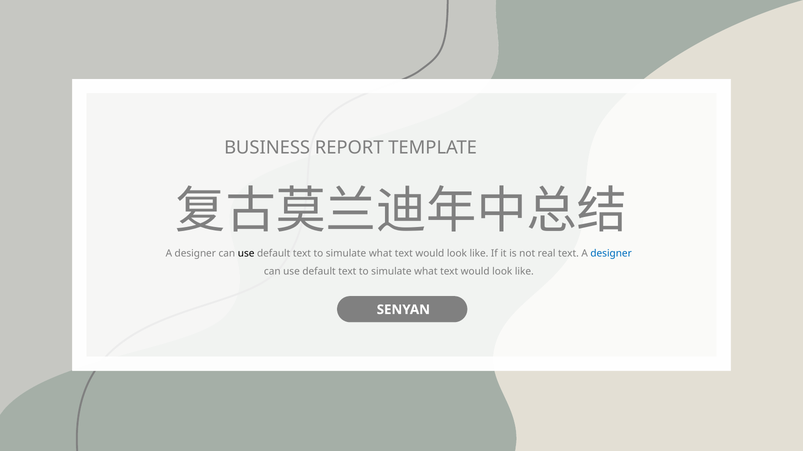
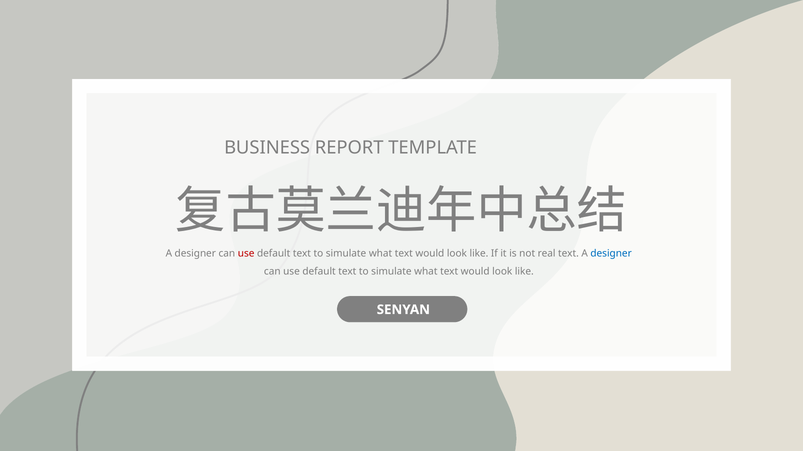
use at (246, 254) colour: black -> red
